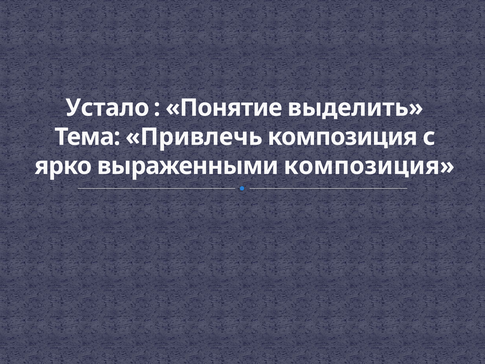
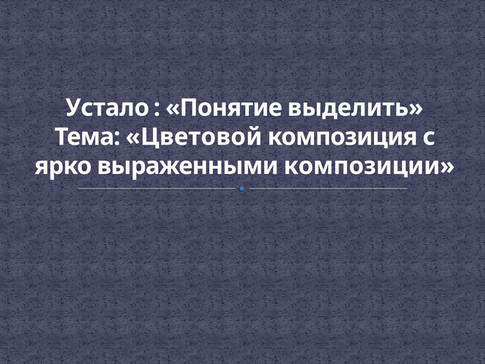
Привлечь: Привлечь -> Цветовой
выраженными композиция: композиция -> композиции
